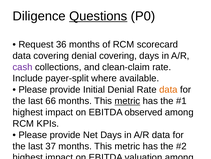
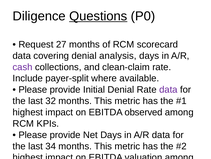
Request 36: 36 -> 27
denial covering: covering -> analysis
data at (168, 89) colour: orange -> purple
66: 66 -> 32
metric at (127, 101) underline: present -> none
37: 37 -> 34
